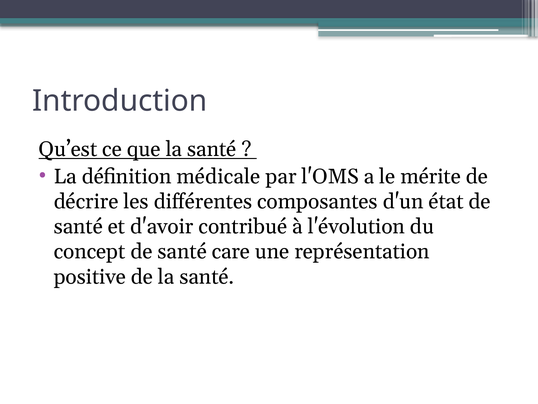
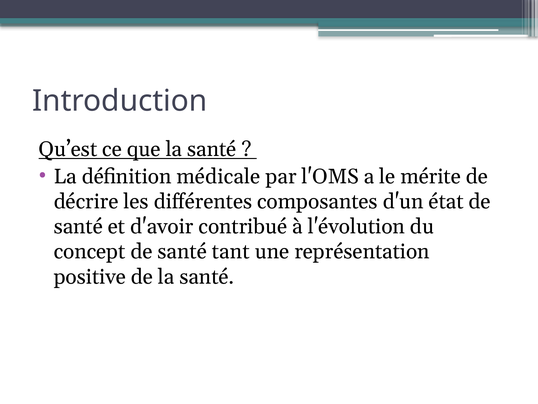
care: care -> tant
